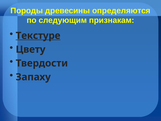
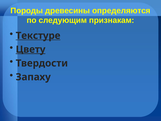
Цвету underline: none -> present
